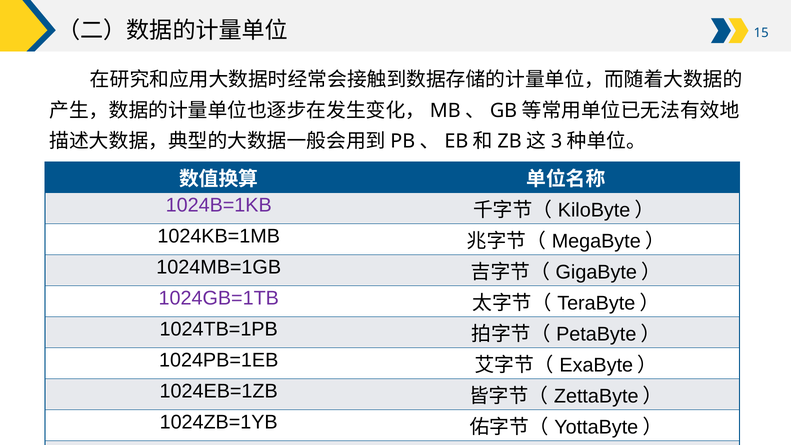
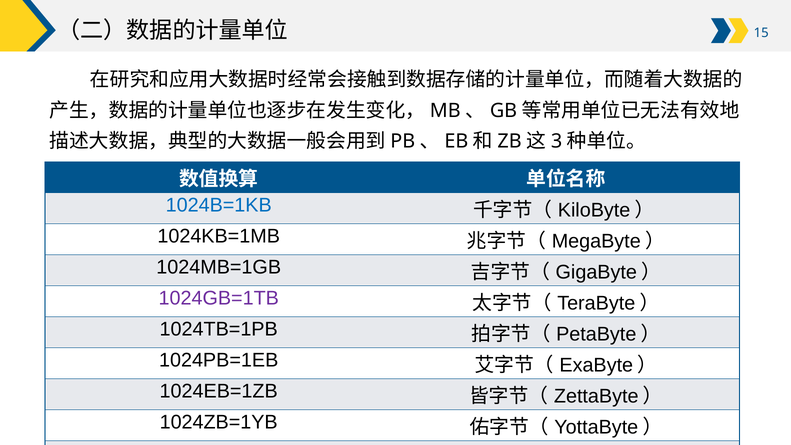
1024B=1KB colour: purple -> blue
